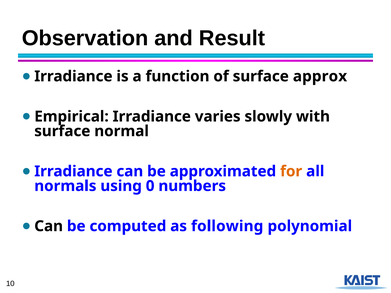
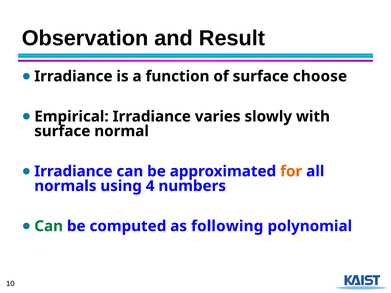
approx: approx -> choose
0: 0 -> 4
Can at (49, 226) colour: black -> green
